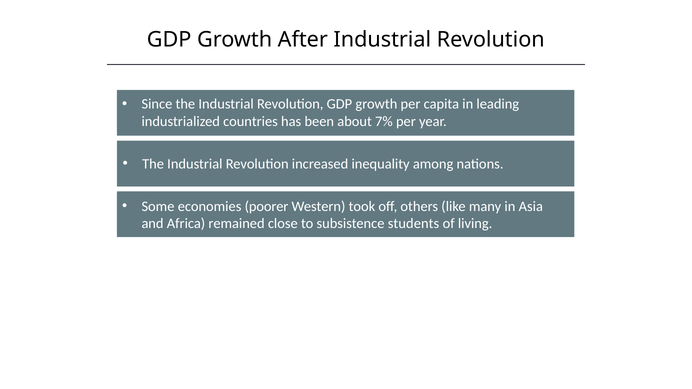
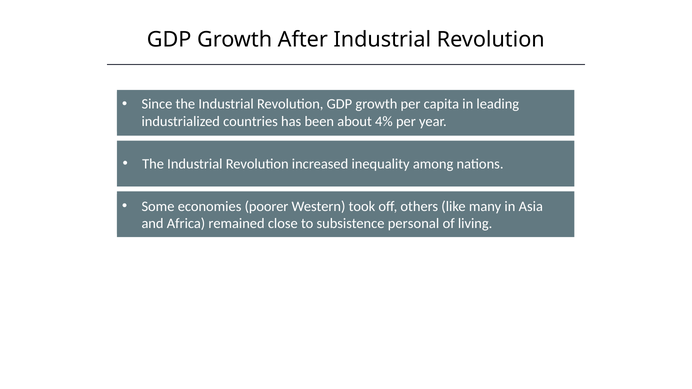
7%: 7% -> 4%
students: students -> personal
